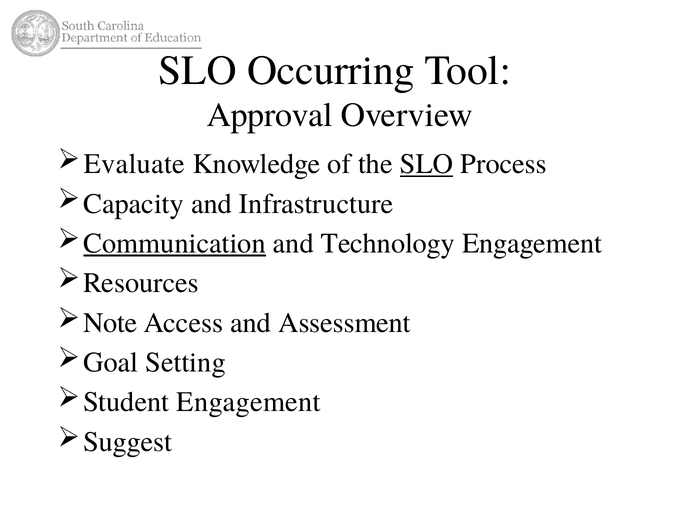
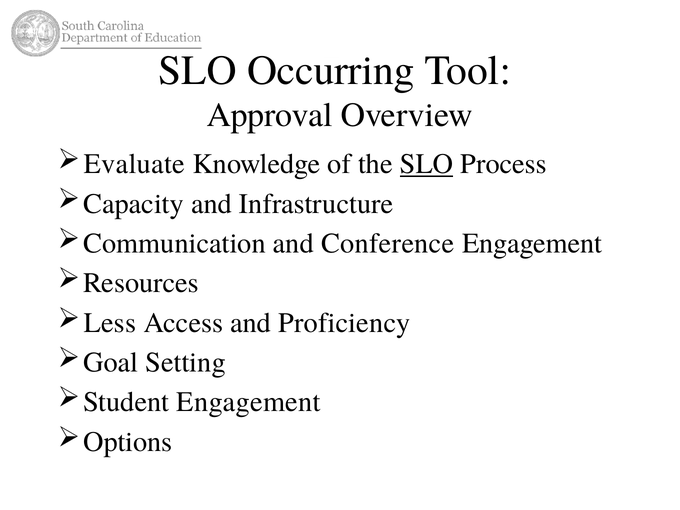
Communication underline: present -> none
Technology: Technology -> Conference
Note: Note -> Less
Assessment: Assessment -> Proficiency
Suggest: Suggest -> Options
